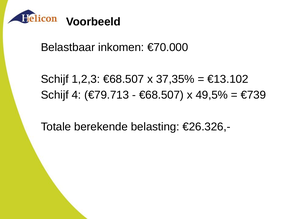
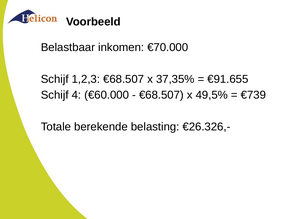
€13.102: €13.102 -> €91.655
€79.713: €79.713 -> €60.000
